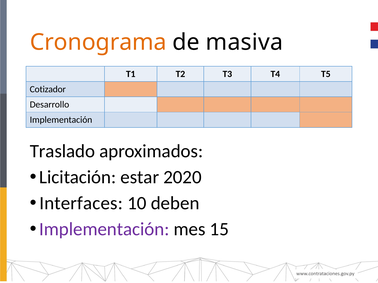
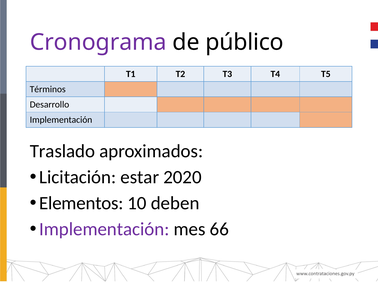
Cronograma colour: orange -> purple
masiva: masiva -> público
Cotizador: Cotizador -> Términos
Interfaces: Interfaces -> Elementos
15: 15 -> 66
